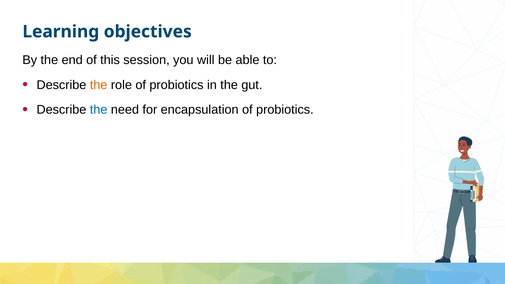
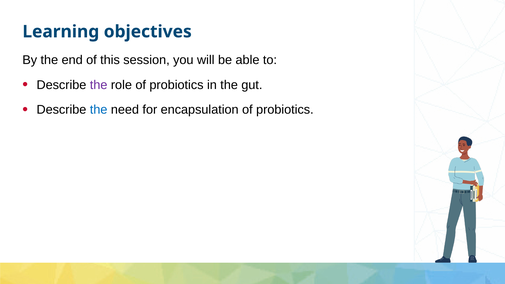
the at (99, 85) colour: orange -> purple
